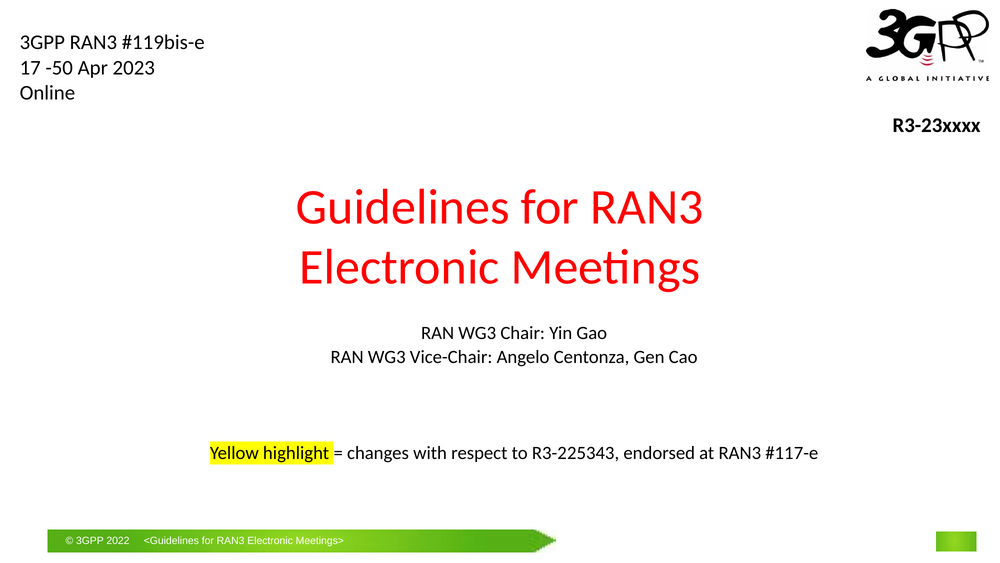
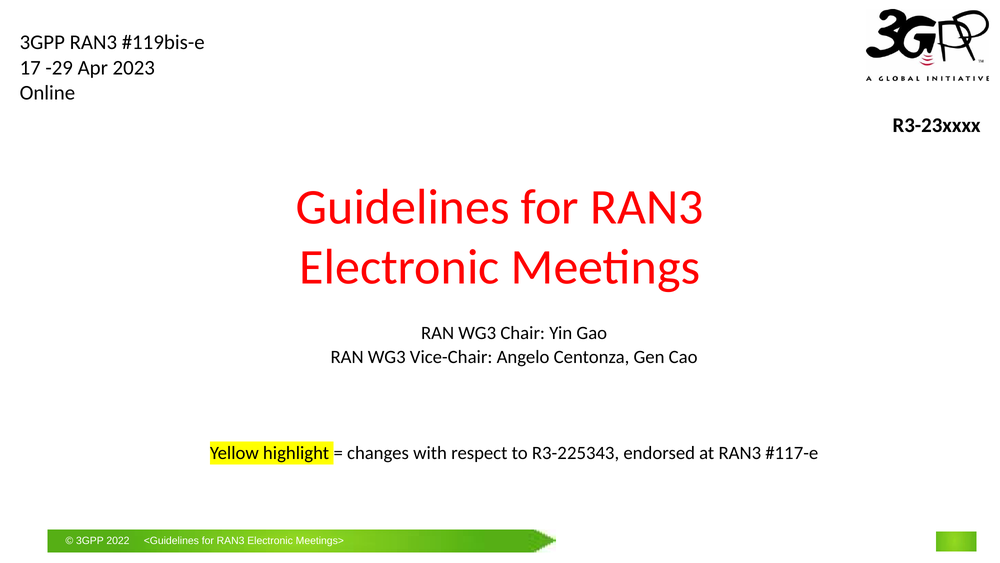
-50: -50 -> -29
